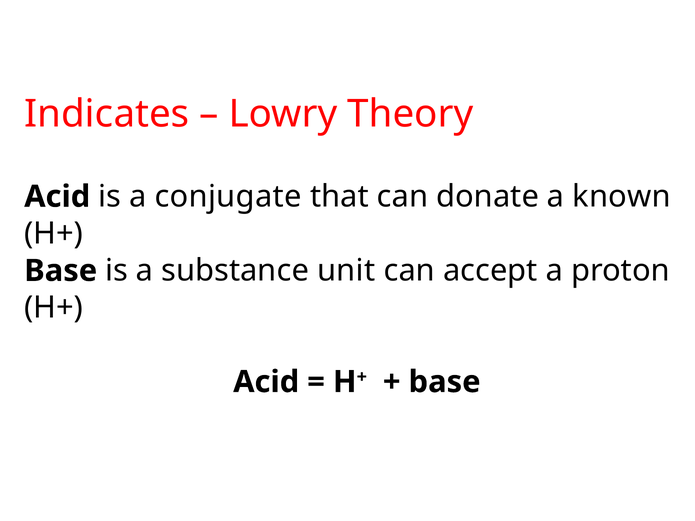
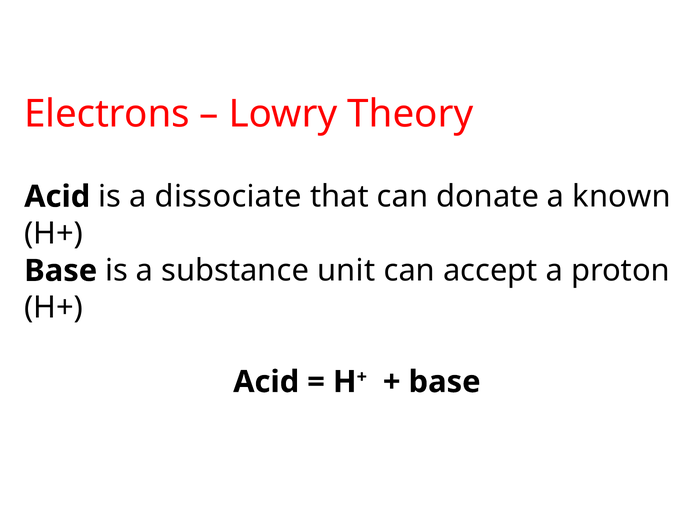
Indicates: Indicates -> Electrons
conjugate: conjugate -> dissociate
